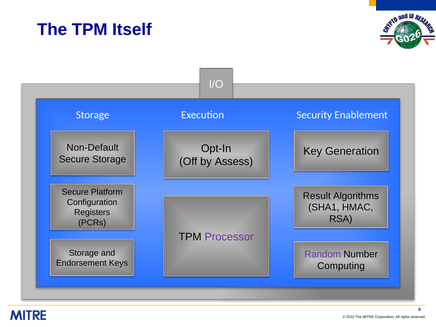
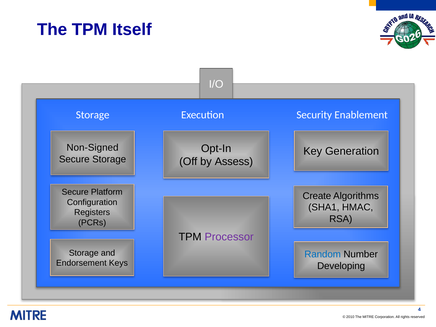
Non-Default: Non-Default -> Non-Signed
Result: Result -> Create
Random colour: purple -> blue
Computing: Computing -> Developing
